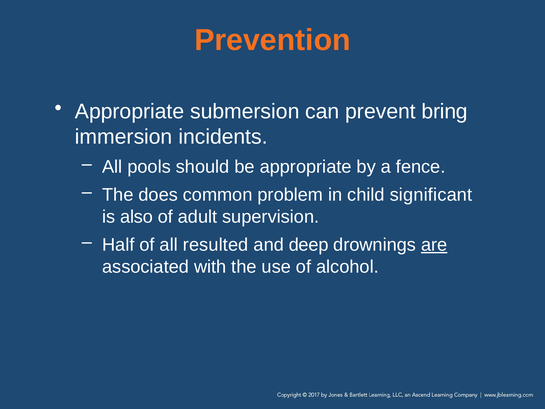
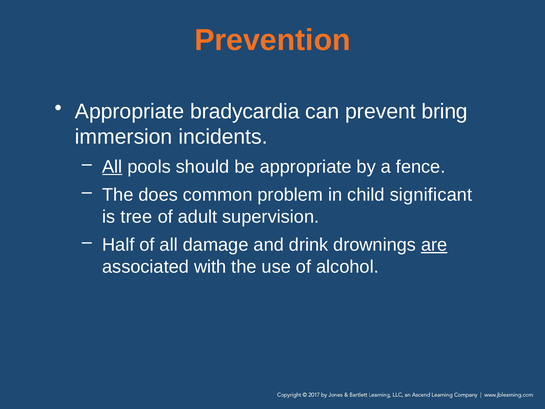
submersion: submersion -> bradycardia
All at (112, 167) underline: none -> present
also: also -> tree
resulted: resulted -> damage
deep: deep -> drink
